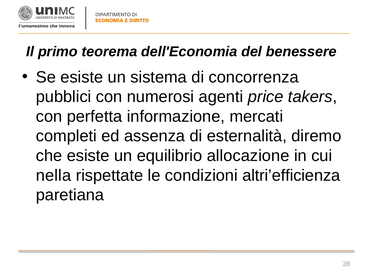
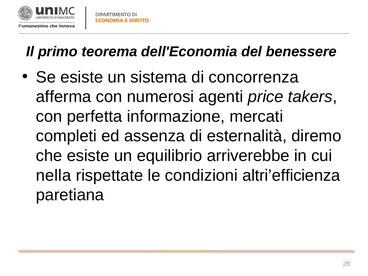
pubblici: pubblici -> afferma
allocazione: allocazione -> arriverebbe
